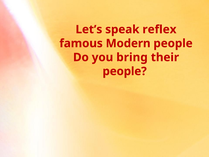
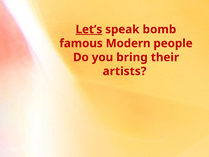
Let’s underline: none -> present
reflex: reflex -> bomb
people at (125, 71): people -> artists
